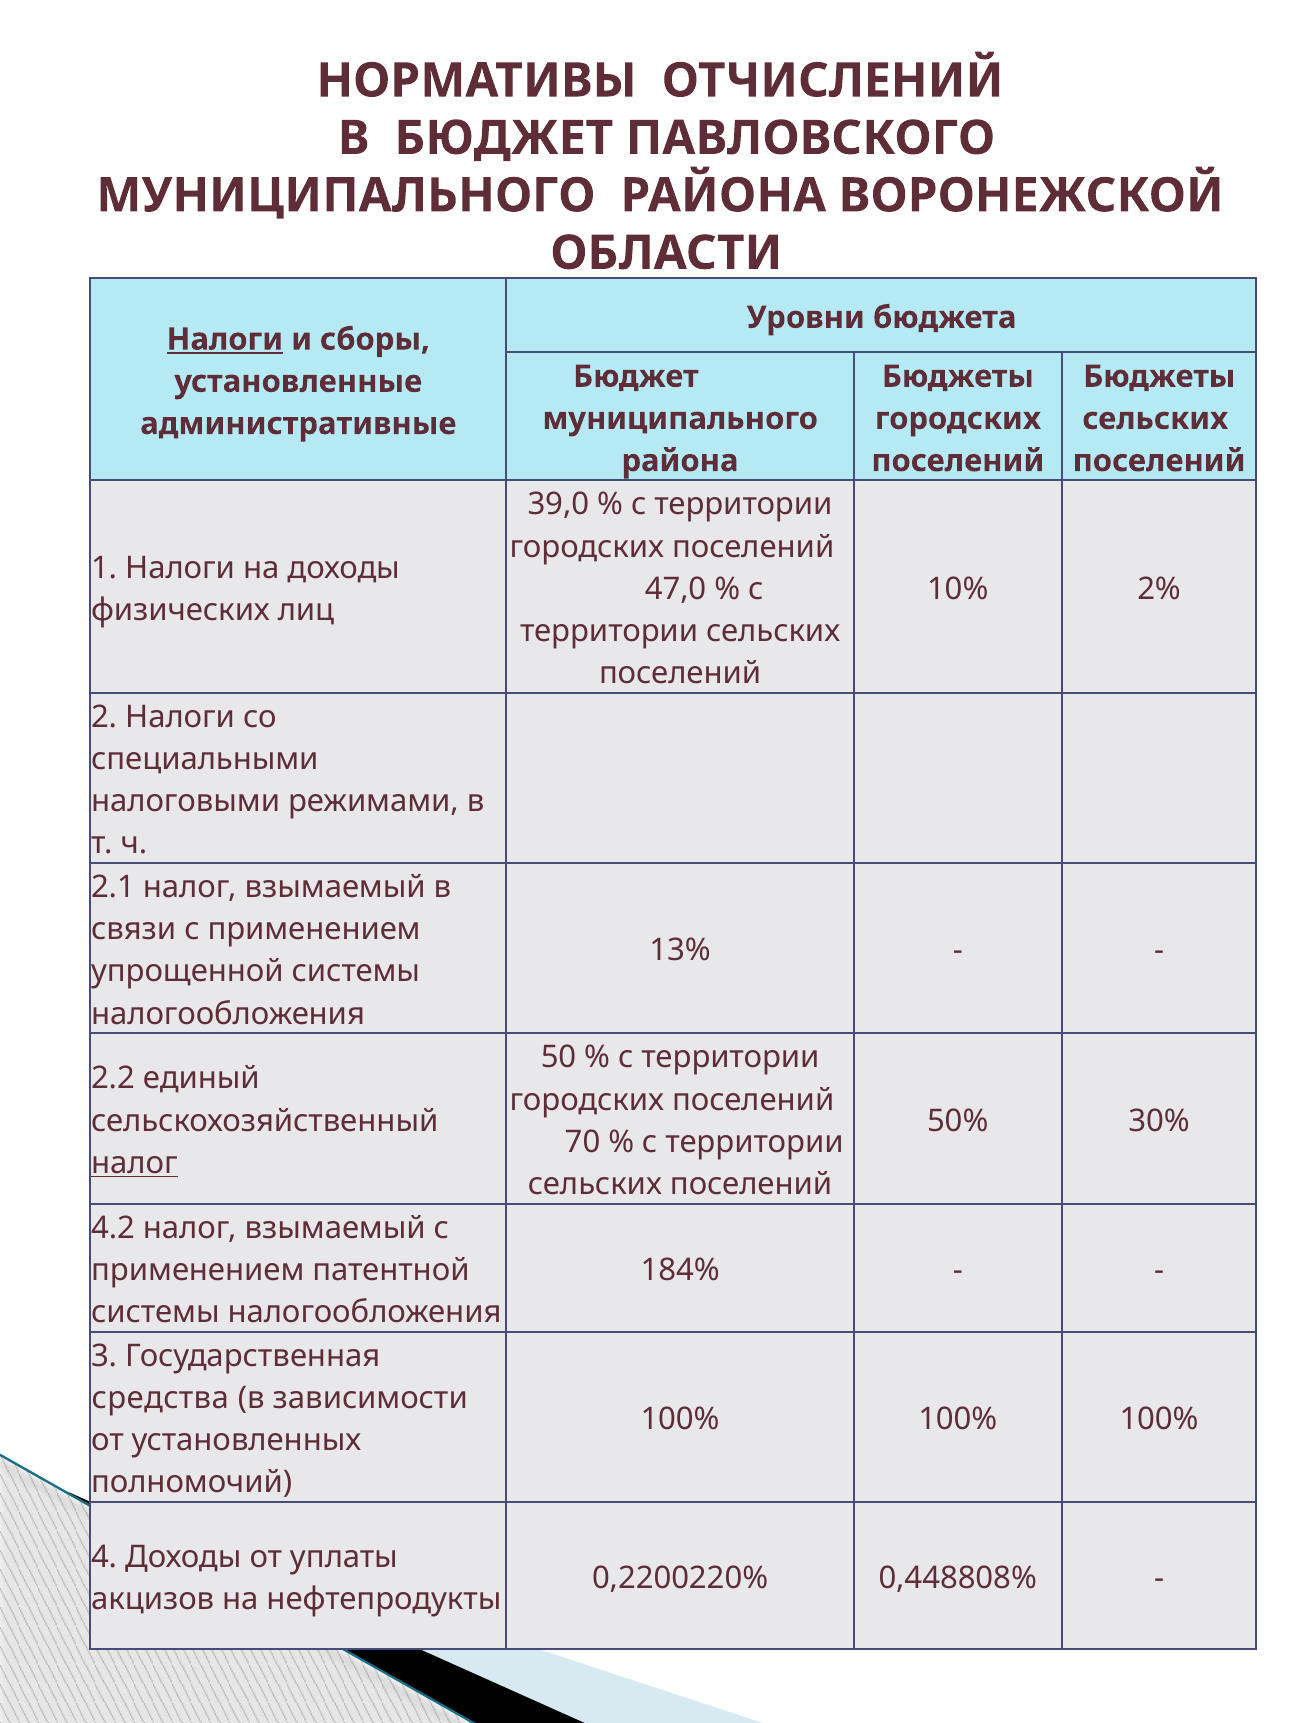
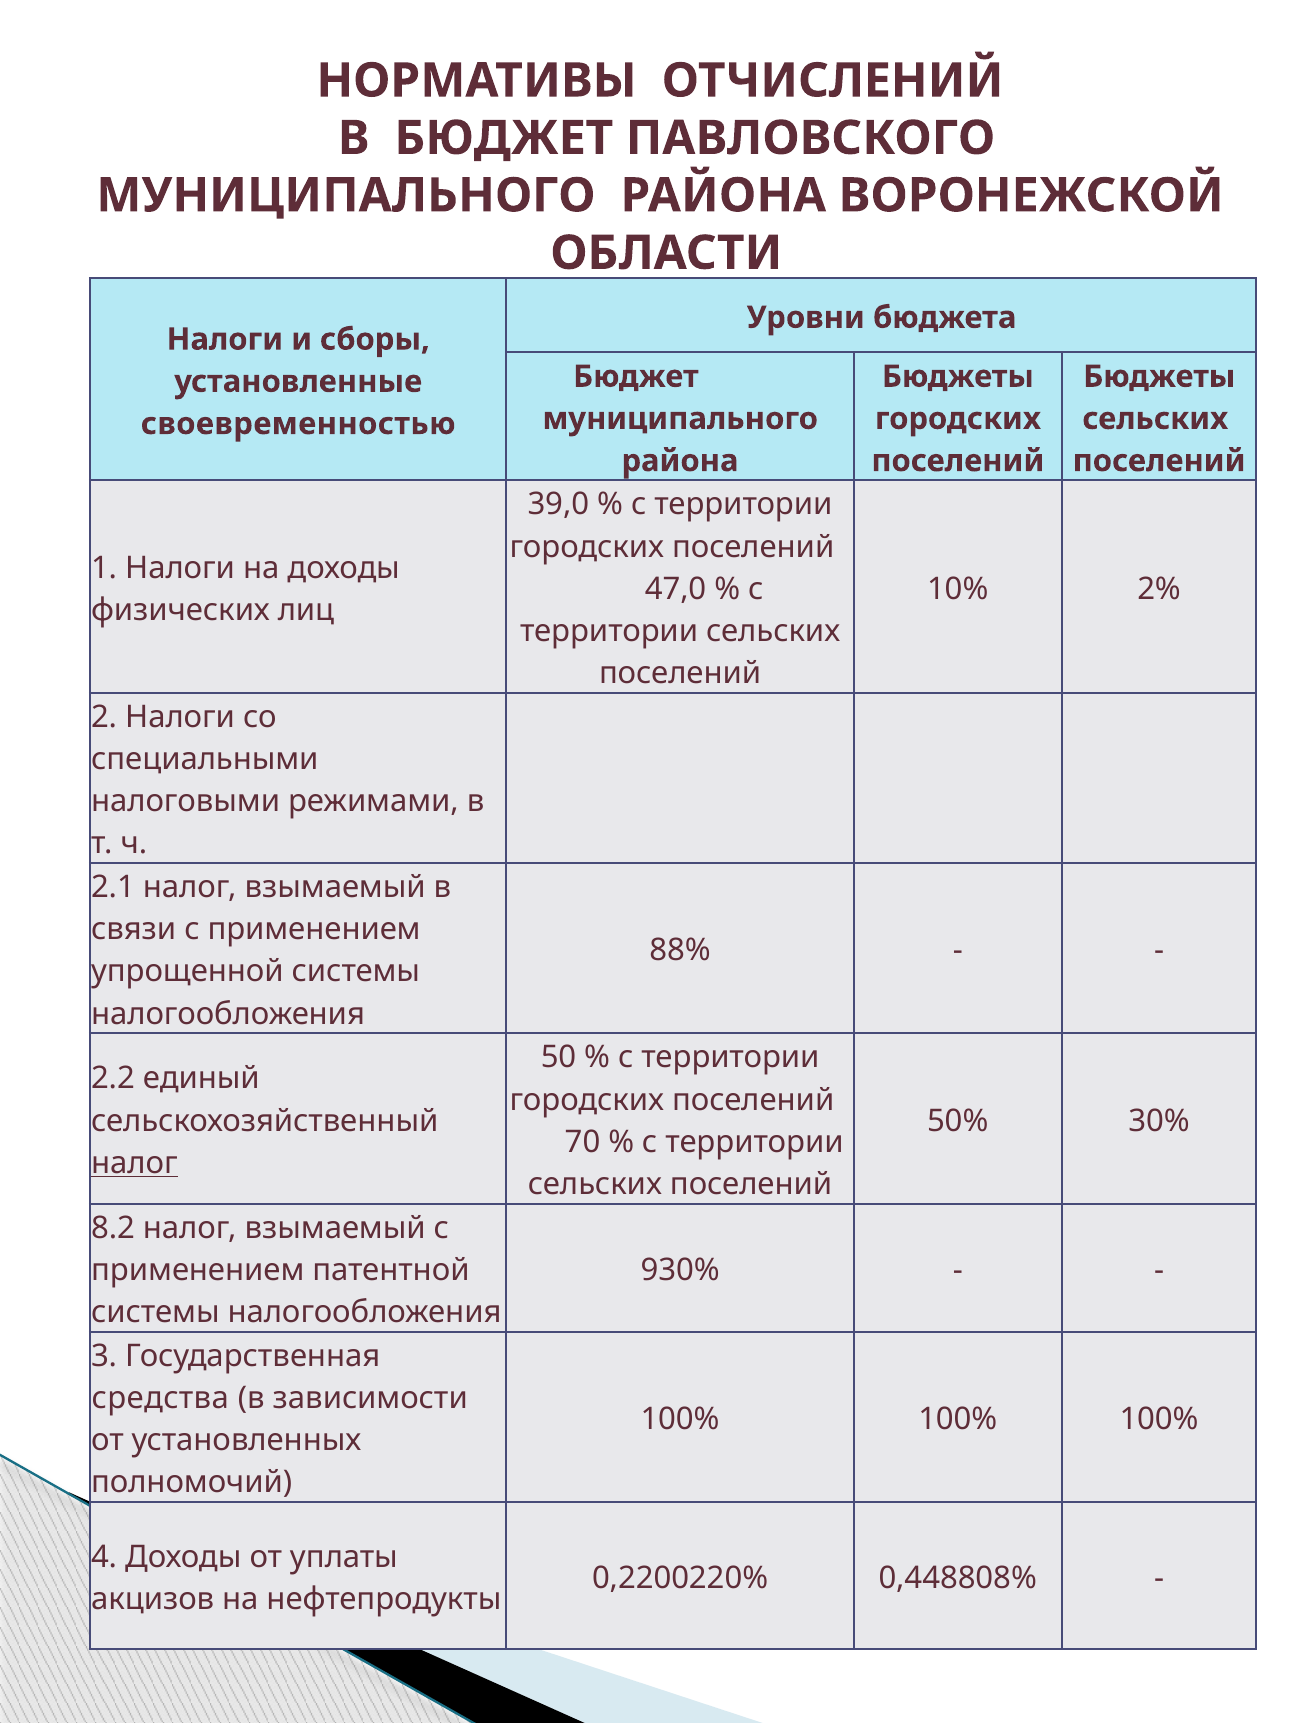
Налоги at (225, 339) underline: present -> none
административные: административные -> своевременностью
13%: 13% -> 88%
4.2: 4.2 -> 8.2
184%: 184% -> 930%
